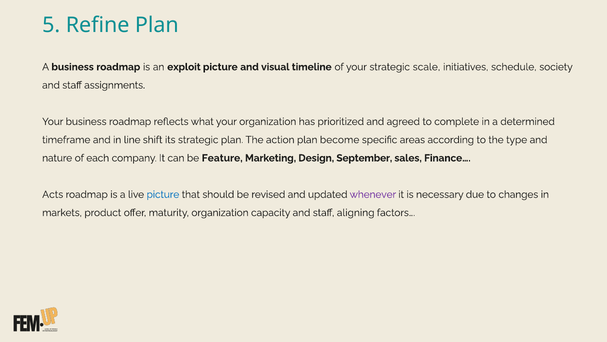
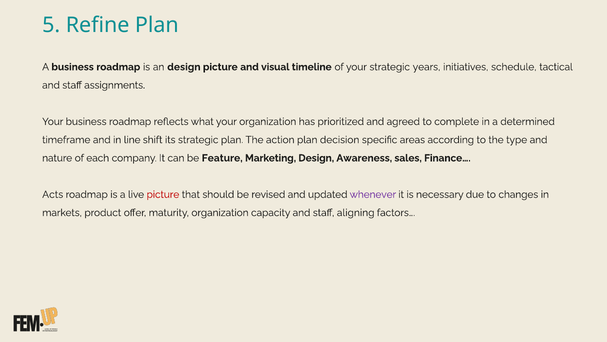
an exploit: exploit -> design
scale: scale -> years
society: society -> tactical
become: become -> decision
September: September -> Awareness
picture at (163, 194) colour: blue -> red
